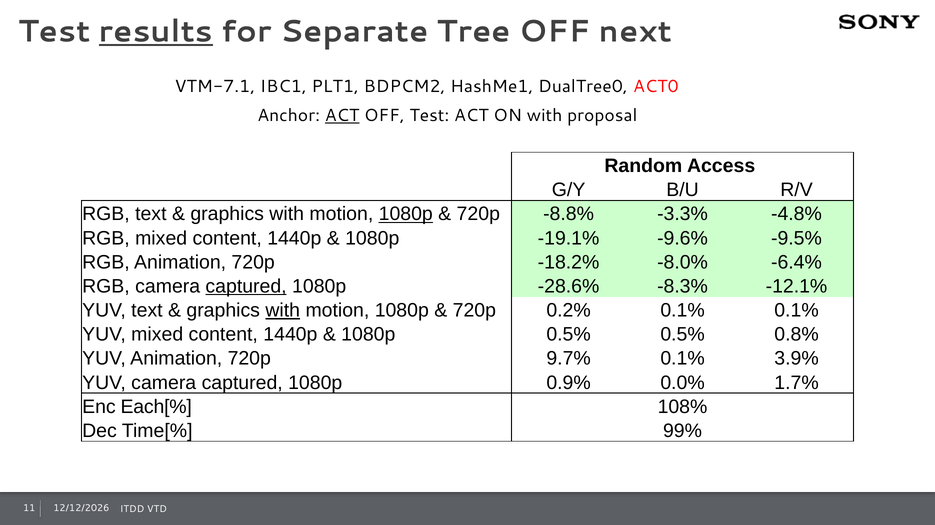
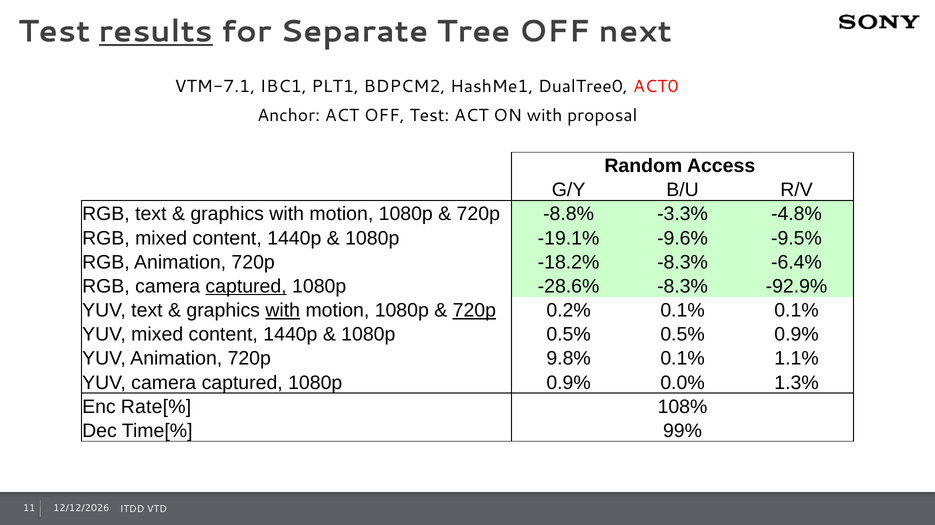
ACT at (342, 115) underline: present -> none
1080p at (406, 214) underline: present -> none
-18.2% -8.0%: -8.0% -> -8.3%
-12.1%: -12.1% -> -92.9%
720p at (474, 311) underline: none -> present
0.5% 0.8%: 0.8% -> 0.9%
9.7%: 9.7% -> 9.8%
3.9%: 3.9% -> 1.1%
1.7%: 1.7% -> 1.3%
Each[%: Each[% -> Rate[%
